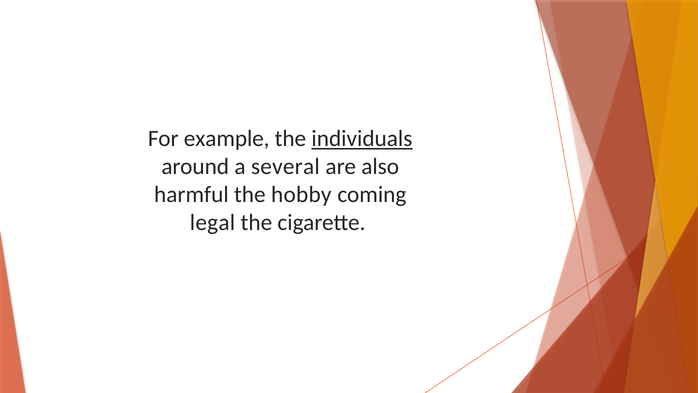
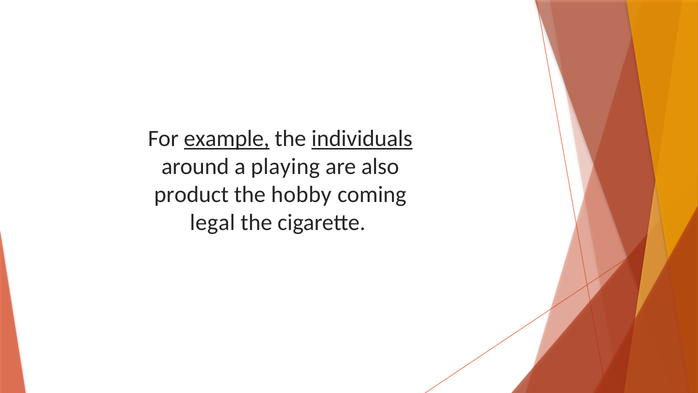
example underline: none -> present
several: several -> playing
harmful: harmful -> product
